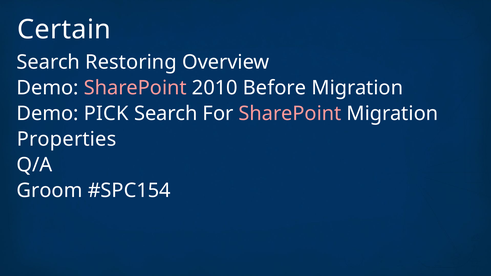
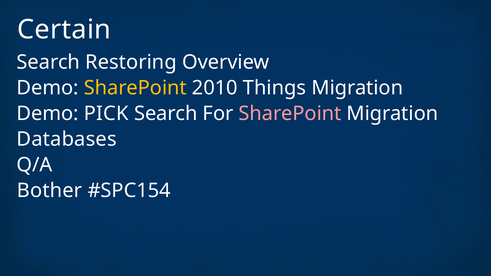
SharePoint at (135, 88) colour: pink -> yellow
Before: Before -> Things
Properties: Properties -> Databases
Groom: Groom -> Bother
